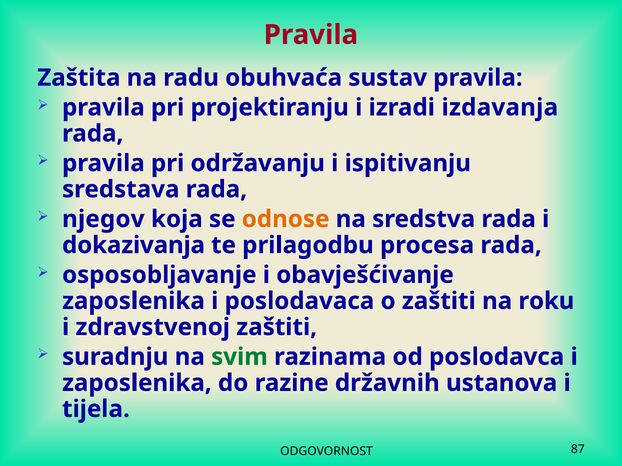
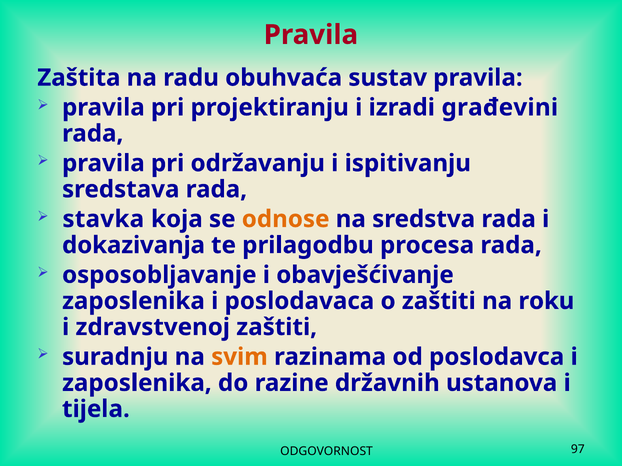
izdavanja: izdavanja -> građevini
njegov: njegov -> stavka
svim colour: green -> orange
87: 87 -> 97
